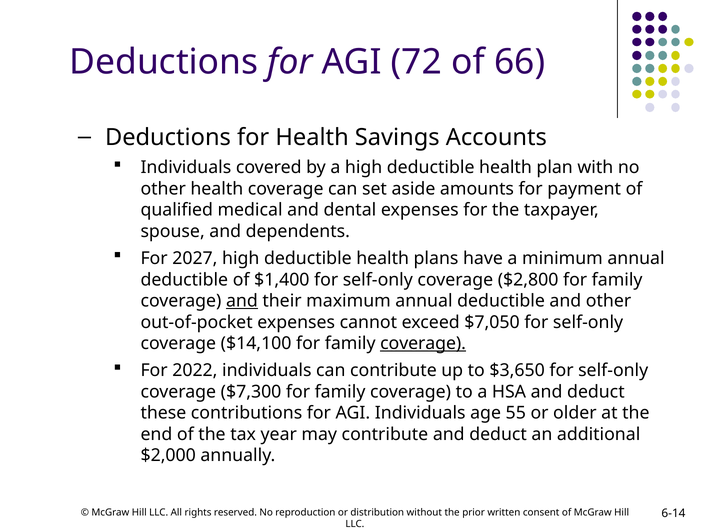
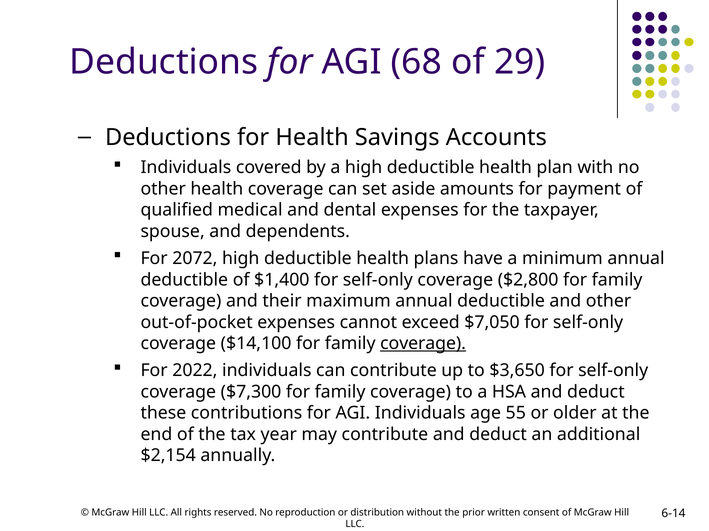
72: 72 -> 68
66: 66 -> 29
2027: 2027 -> 2072
and at (242, 301) underline: present -> none
$2,000: $2,000 -> $2,154
